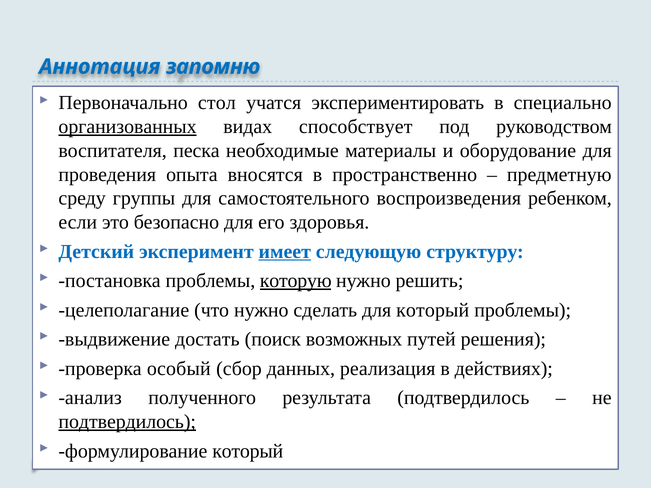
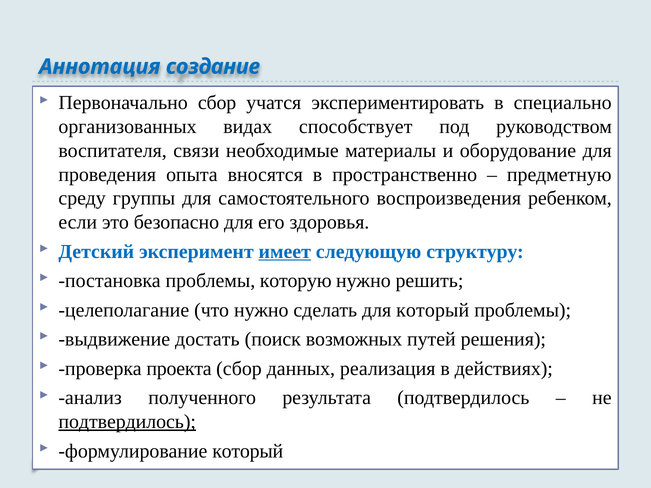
запомню: запомню -> создание
Первоначально стол: стол -> сбор
организованных underline: present -> none
песка: песка -> связи
которую underline: present -> none
особый: особый -> проекта
